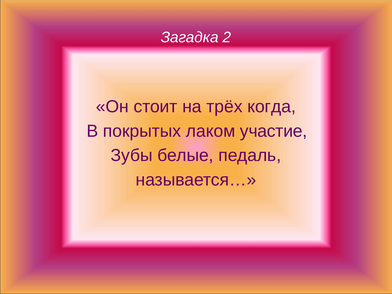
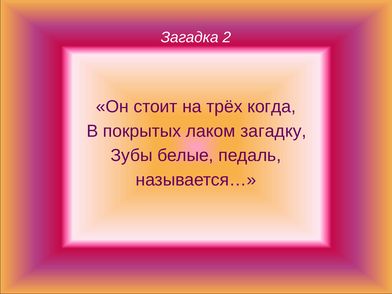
участие: участие -> загадку
